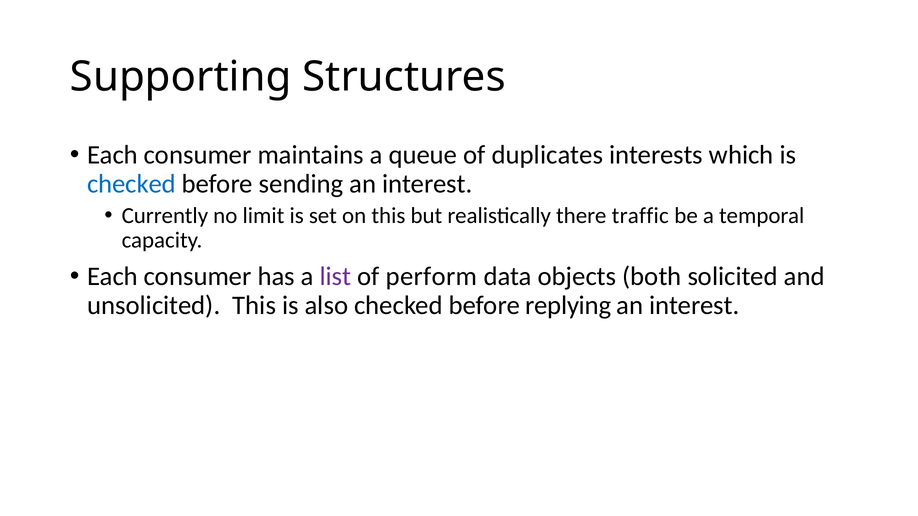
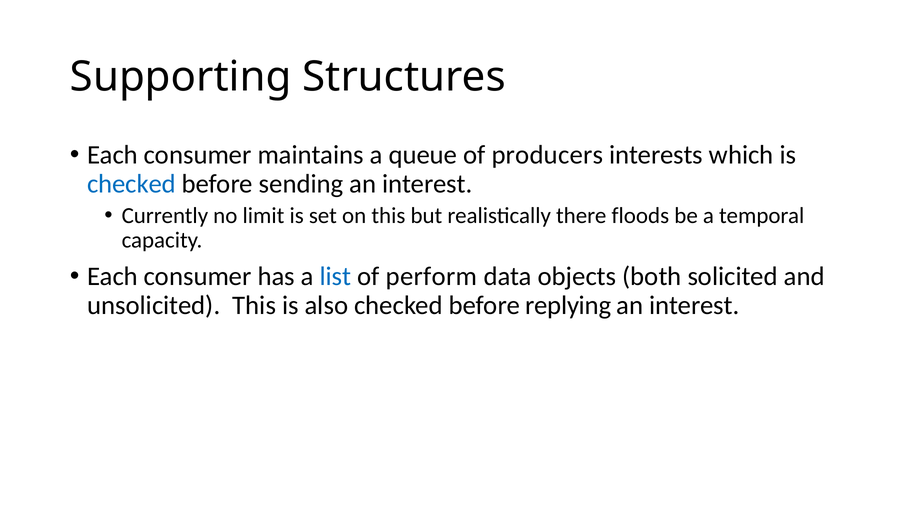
duplicates: duplicates -> producers
traffic: traffic -> floods
list colour: purple -> blue
